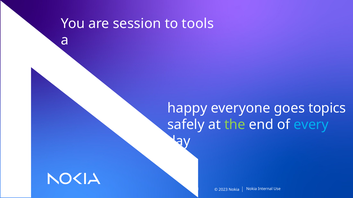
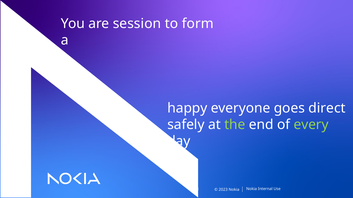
tools: tools -> form
topics: topics -> direct
every colour: light blue -> light green
